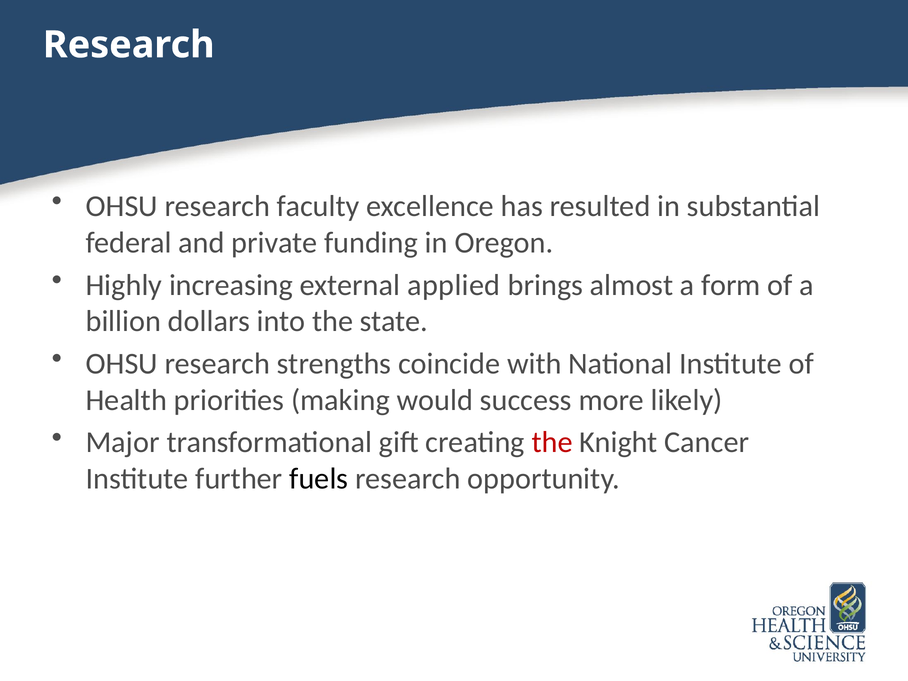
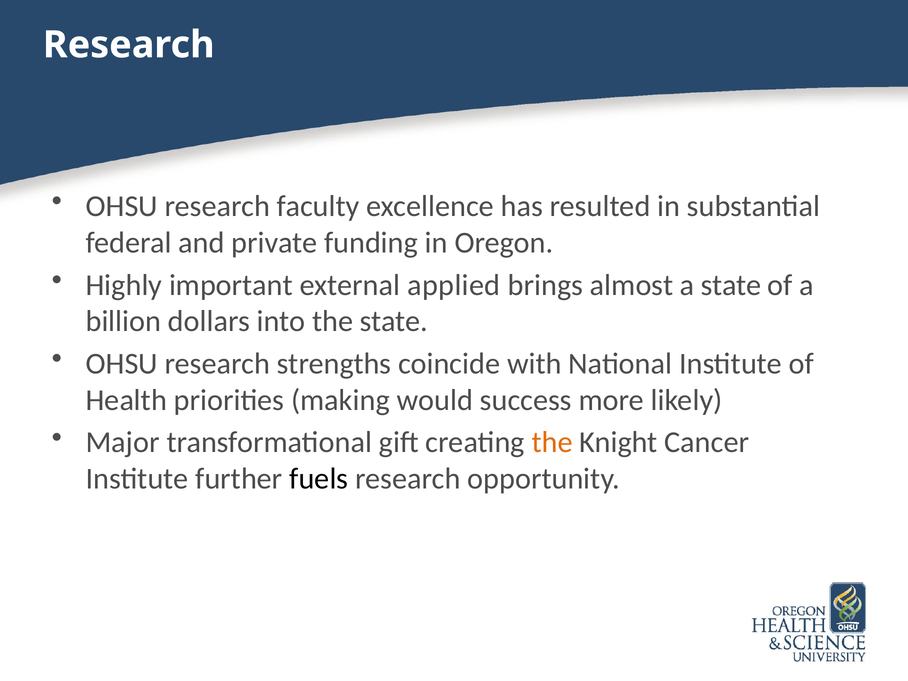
increasing: increasing -> important
a form: form -> state
the at (552, 442) colour: red -> orange
